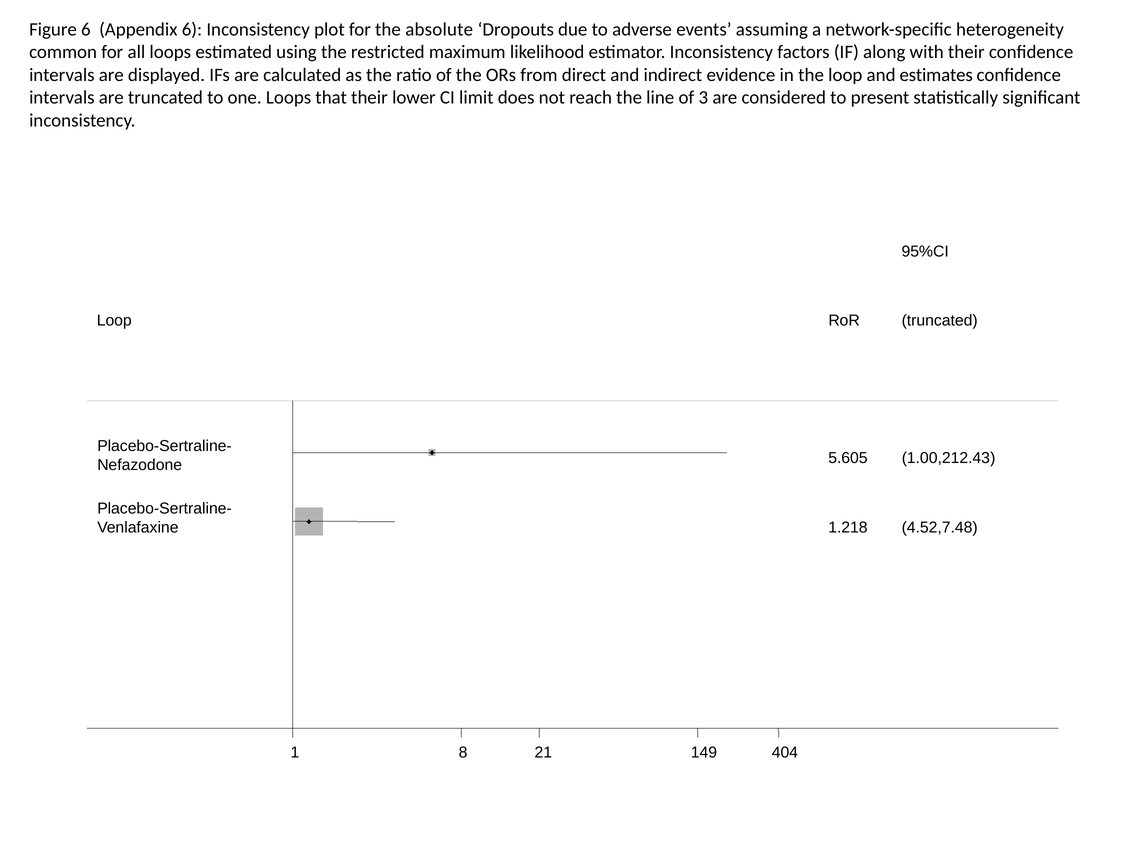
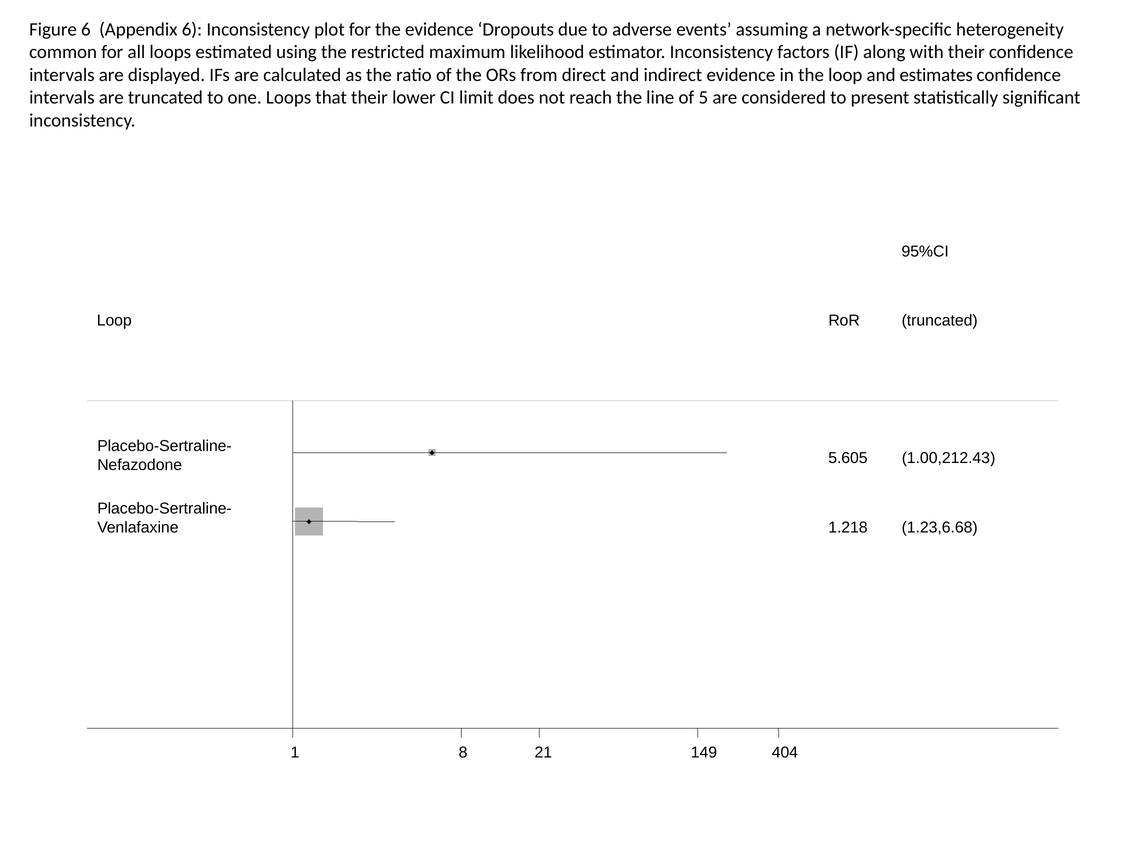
the absolute: absolute -> evidence
3: 3 -> 5
4.52,7.48: 4.52,7.48 -> 1.23,6.68
